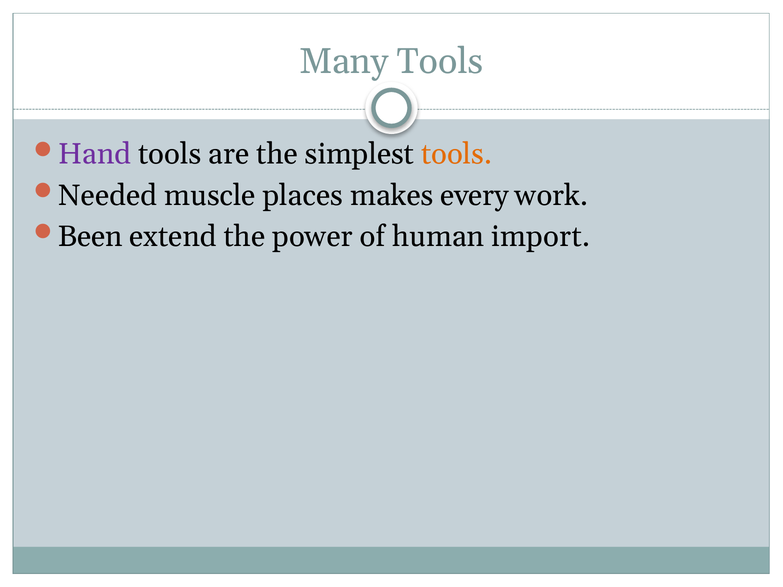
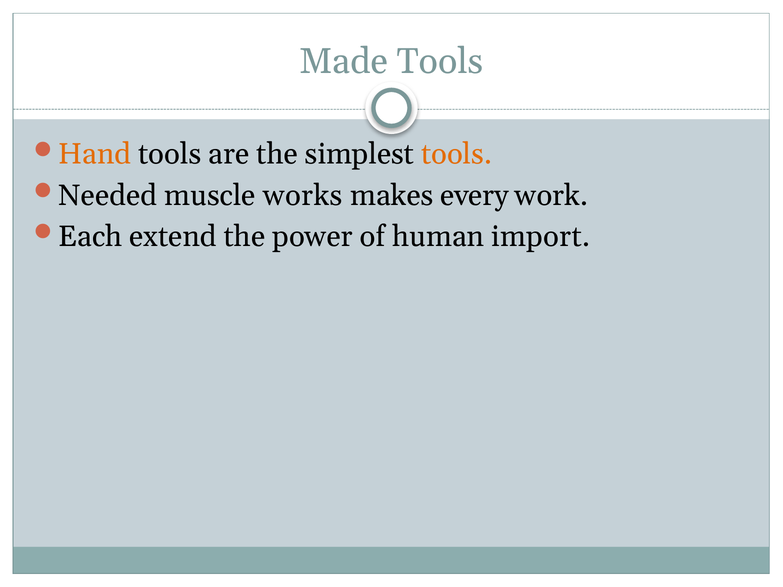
Many: Many -> Made
Hand colour: purple -> orange
places: places -> works
Been: Been -> Each
